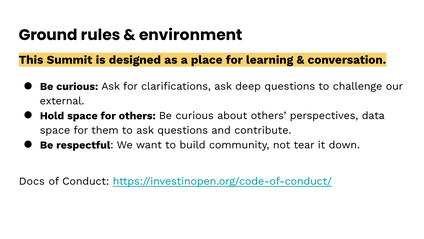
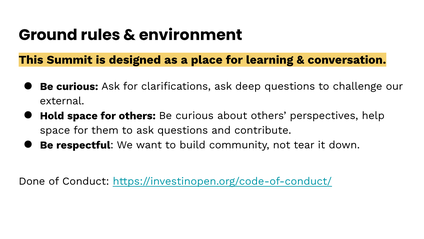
data: data -> help
Docs: Docs -> Done
